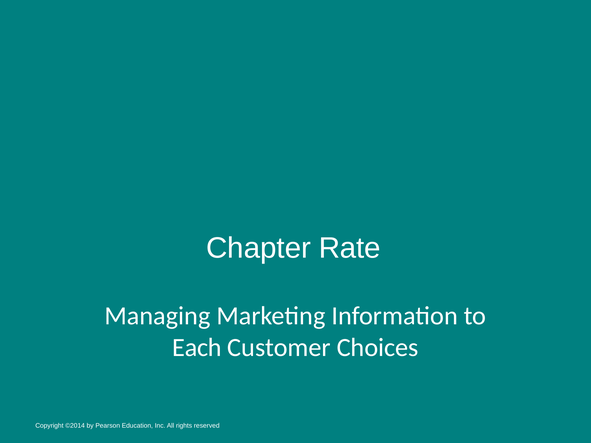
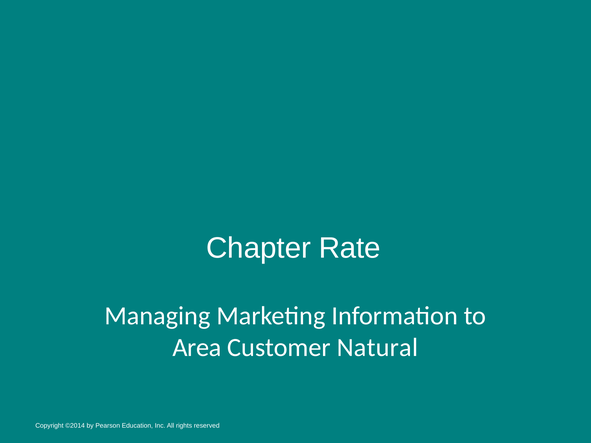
Each: Each -> Area
Choices: Choices -> Natural
